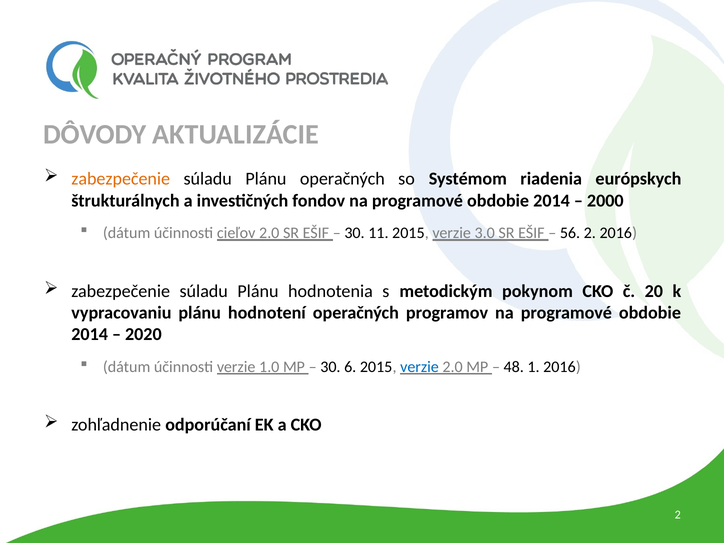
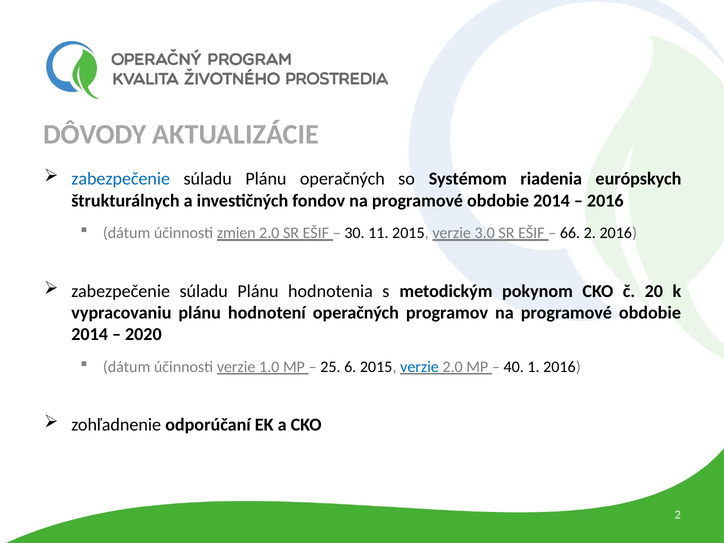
zabezpečenie at (121, 179) colour: orange -> blue
2000 at (605, 201): 2000 -> 2016
cieľov: cieľov -> zmien
56: 56 -> 66
30 at (330, 367): 30 -> 25
48: 48 -> 40
